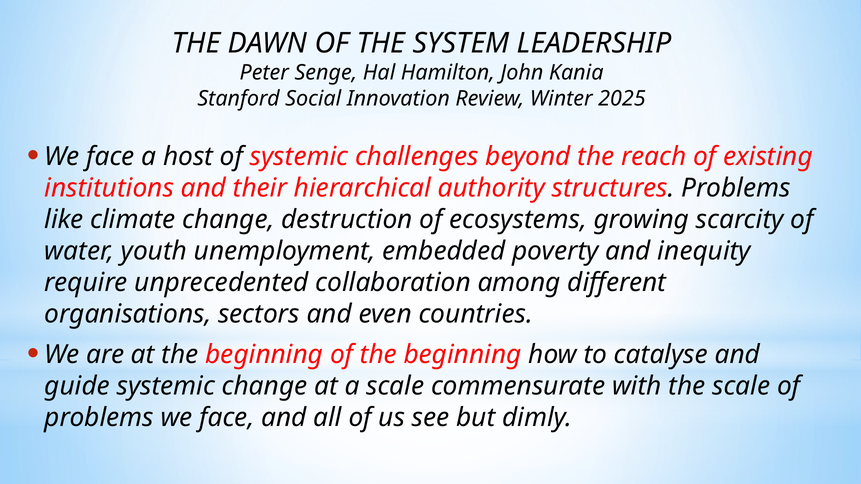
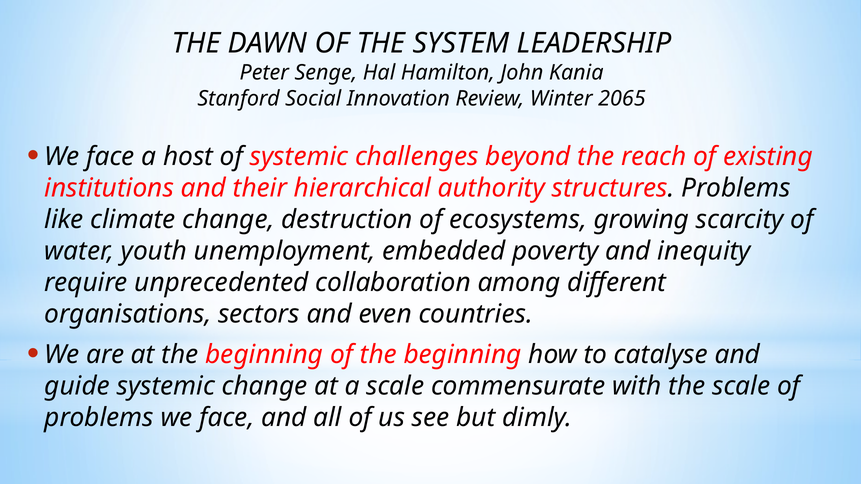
2025: 2025 -> 2065
